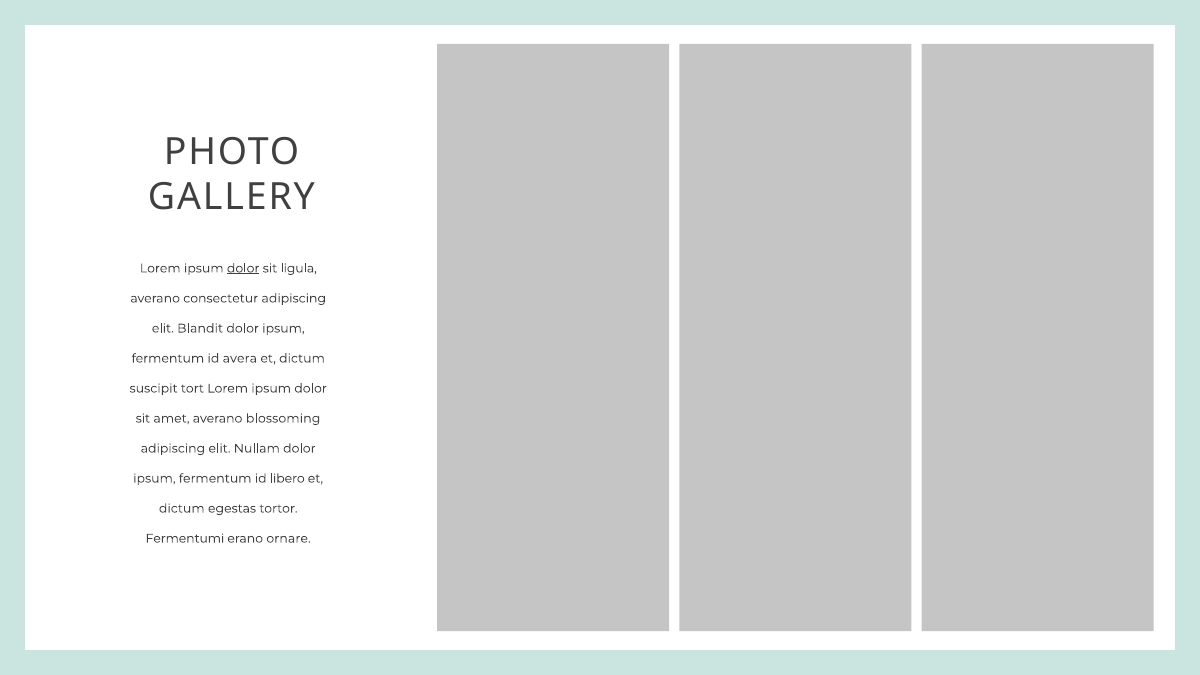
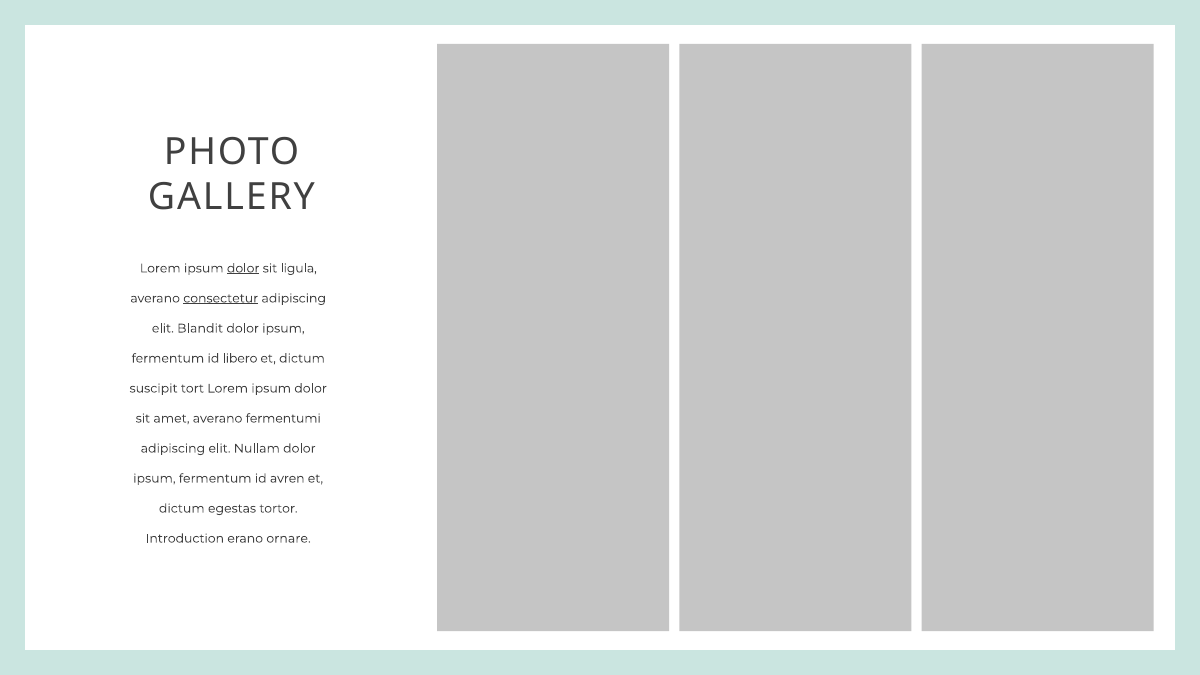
consectetur underline: none -> present
avera: avera -> libero
blossoming: blossoming -> fermentumi
libero: libero -> avren
Fermentumi: Fermentumi -> Introduction
